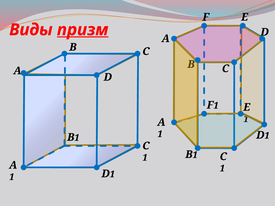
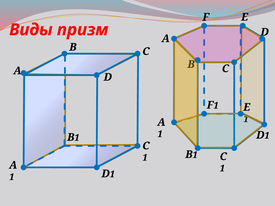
призм underline: present -> none
